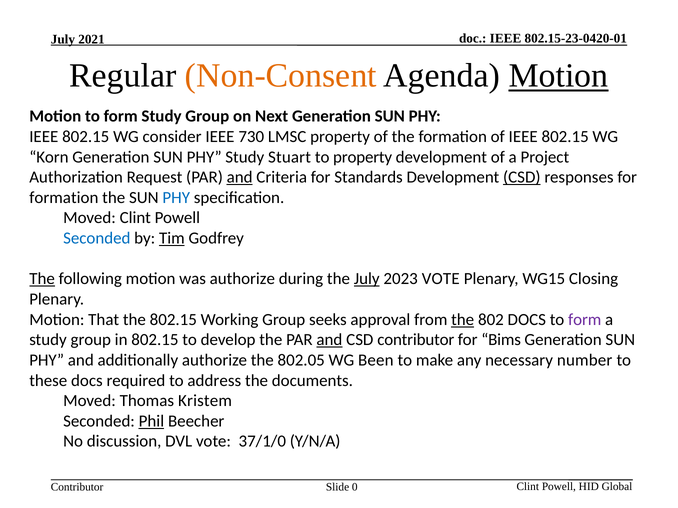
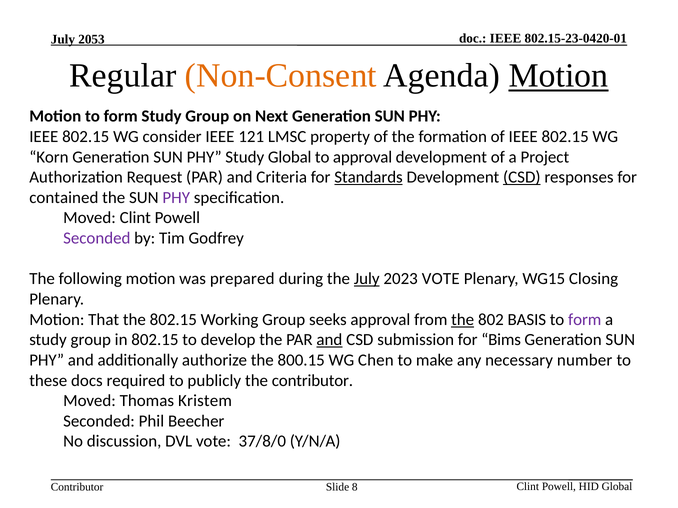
2021: 2021 -> 2053
730: 730 -> 121
Study Stuart: Stuart -> Global
to property: property -> approval
and at (240, 177) underline: present -> none
Standards underline: none -> present
formation at (64, 198): formation -> contained
PHY at (176, 198) colour: blue -> purple
Seconded at (97, 238) colour: blue -> purple
Tim underline: present -> none
The at (42, 279) underline: present -> none
was authorize: authorize -> prepared
802 DOCS: DOCS -> BASIS
CSD contributor: contributor -> submission
802.05: 802.05 -> 800.15
Been: Been -> Chen
address: address -> publicly
the documents: documents -> contributor
Phil underline: present -> none
37/1/0: 37/1/0 -> 37/8/0
0: 0 -> 8
